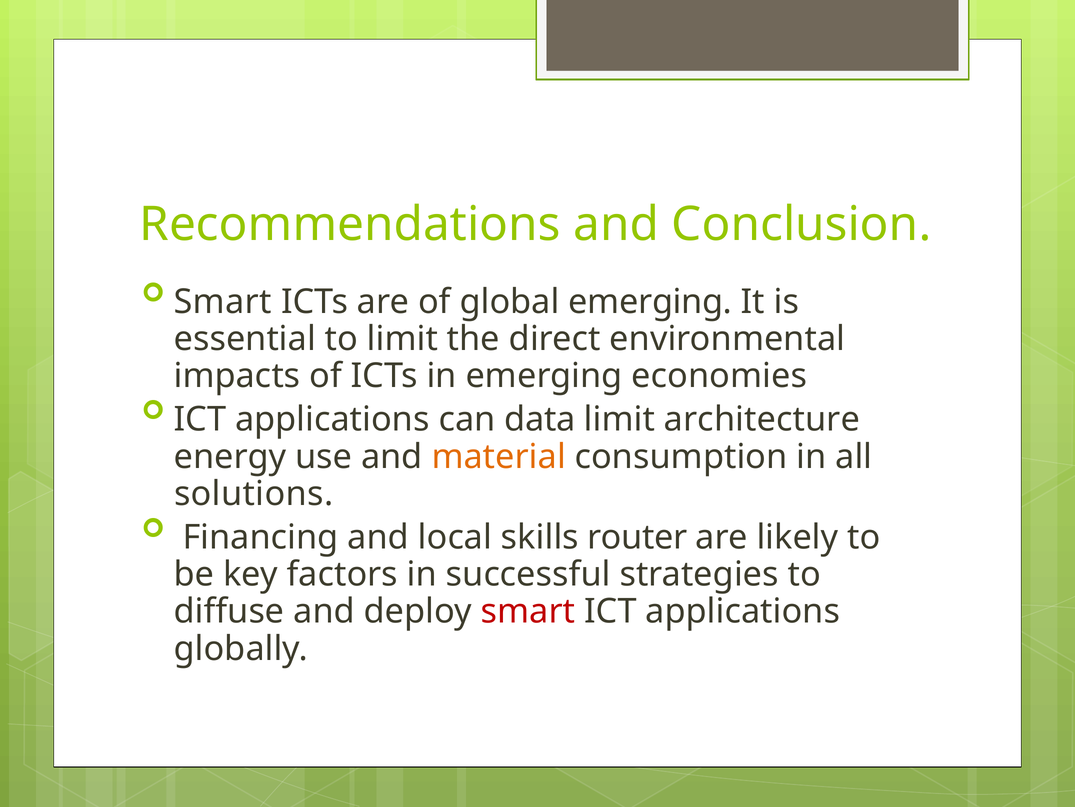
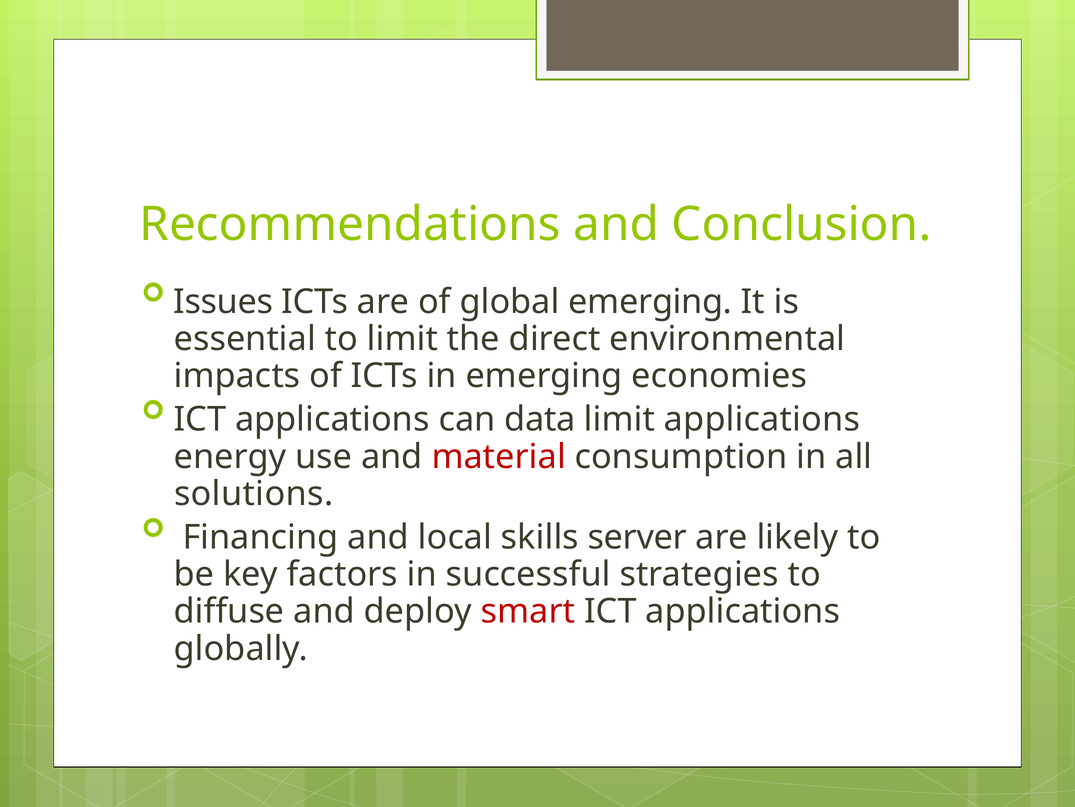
Smart at (223, 302): Smart -> Issues
limit architecture: architecture -> applications
material colour: orange -> red
router: router -> server
